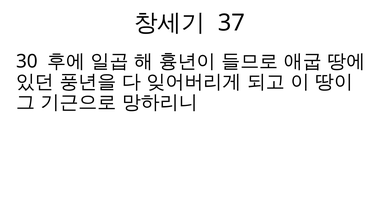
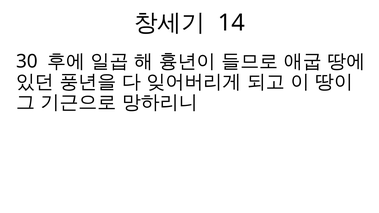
37: 37 -> 14
